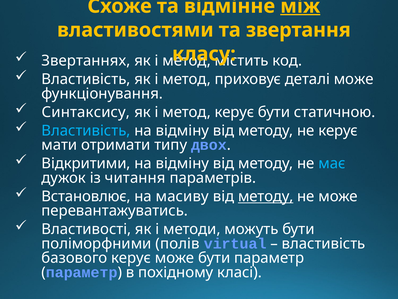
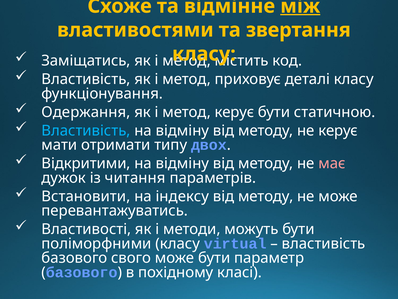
Звертаннях: Звертаннях -> Заміщатись
деталі може: може -> класу
Синтаксису: Синтаксису -> Одержання
має colour: light blue -> pink
Встановлює: Встановлює -> Встановити
масиву: масиву -> індексу
методу at (266, 196) underline: present -> none
поліморфними полів: полів -> класу
базового керує: керує -> свого
параметр at (82, 272): параметр -> базового
